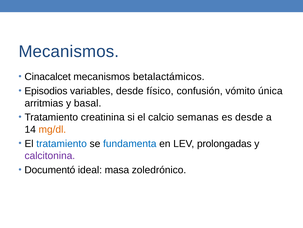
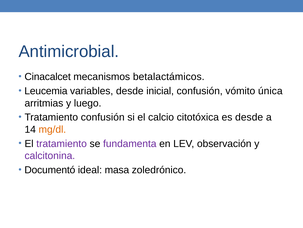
Mecanismos at (69, 51): Mecanismos -> Antimicrobial
Episodios: Episodios -> Leucemia
físico: físico -> inicial
basal: basal -> luego
Tratamiento creatinina: creatinina -> confusión
semanas: semanas -> citotóxica
tratamiento at (62, 143) colour: blue -> purple
fundamenta colour: blue -> purple
prolongadas: prolongadas -> observación
